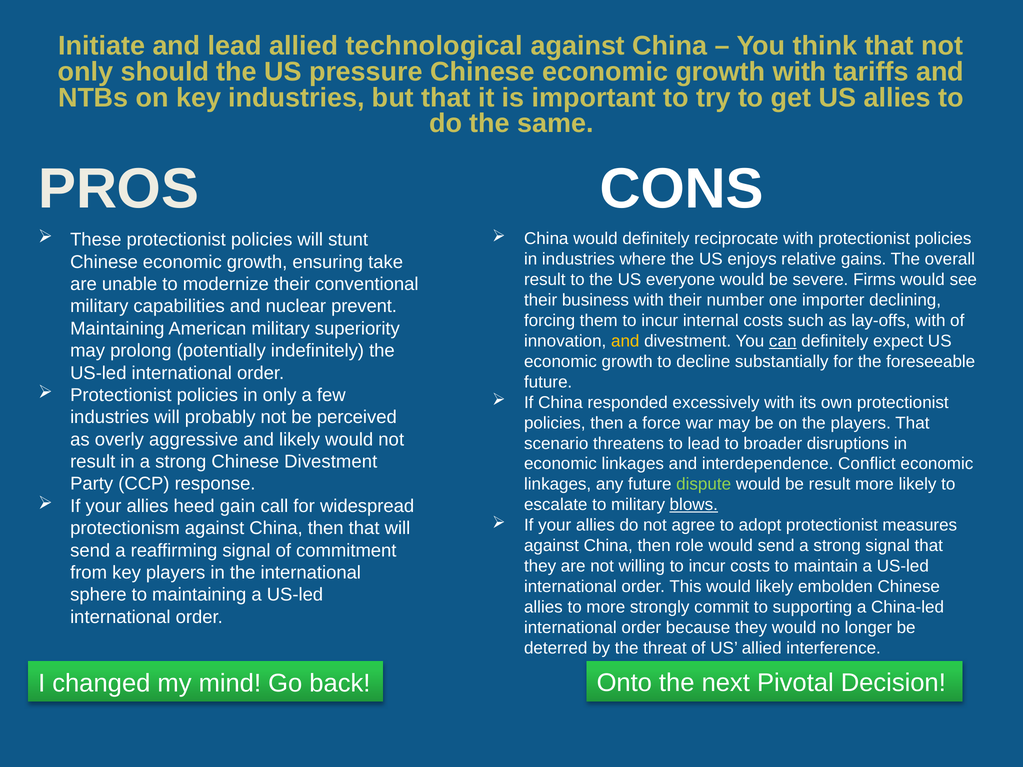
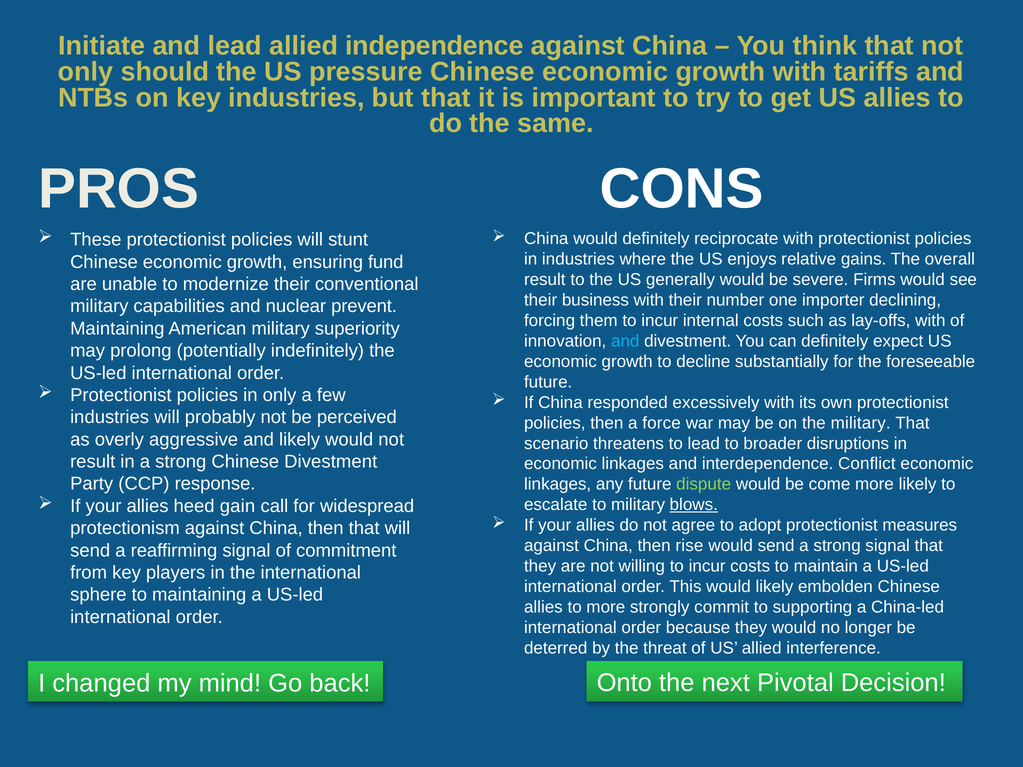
technological: technological -> independence
take: take -> fund
everyone: everyone -> generally
and at (625, 341) colour: yellow -> light blue
can underline: present -> none
the players: players -> military
be result: result -> come
role: role -> rise
